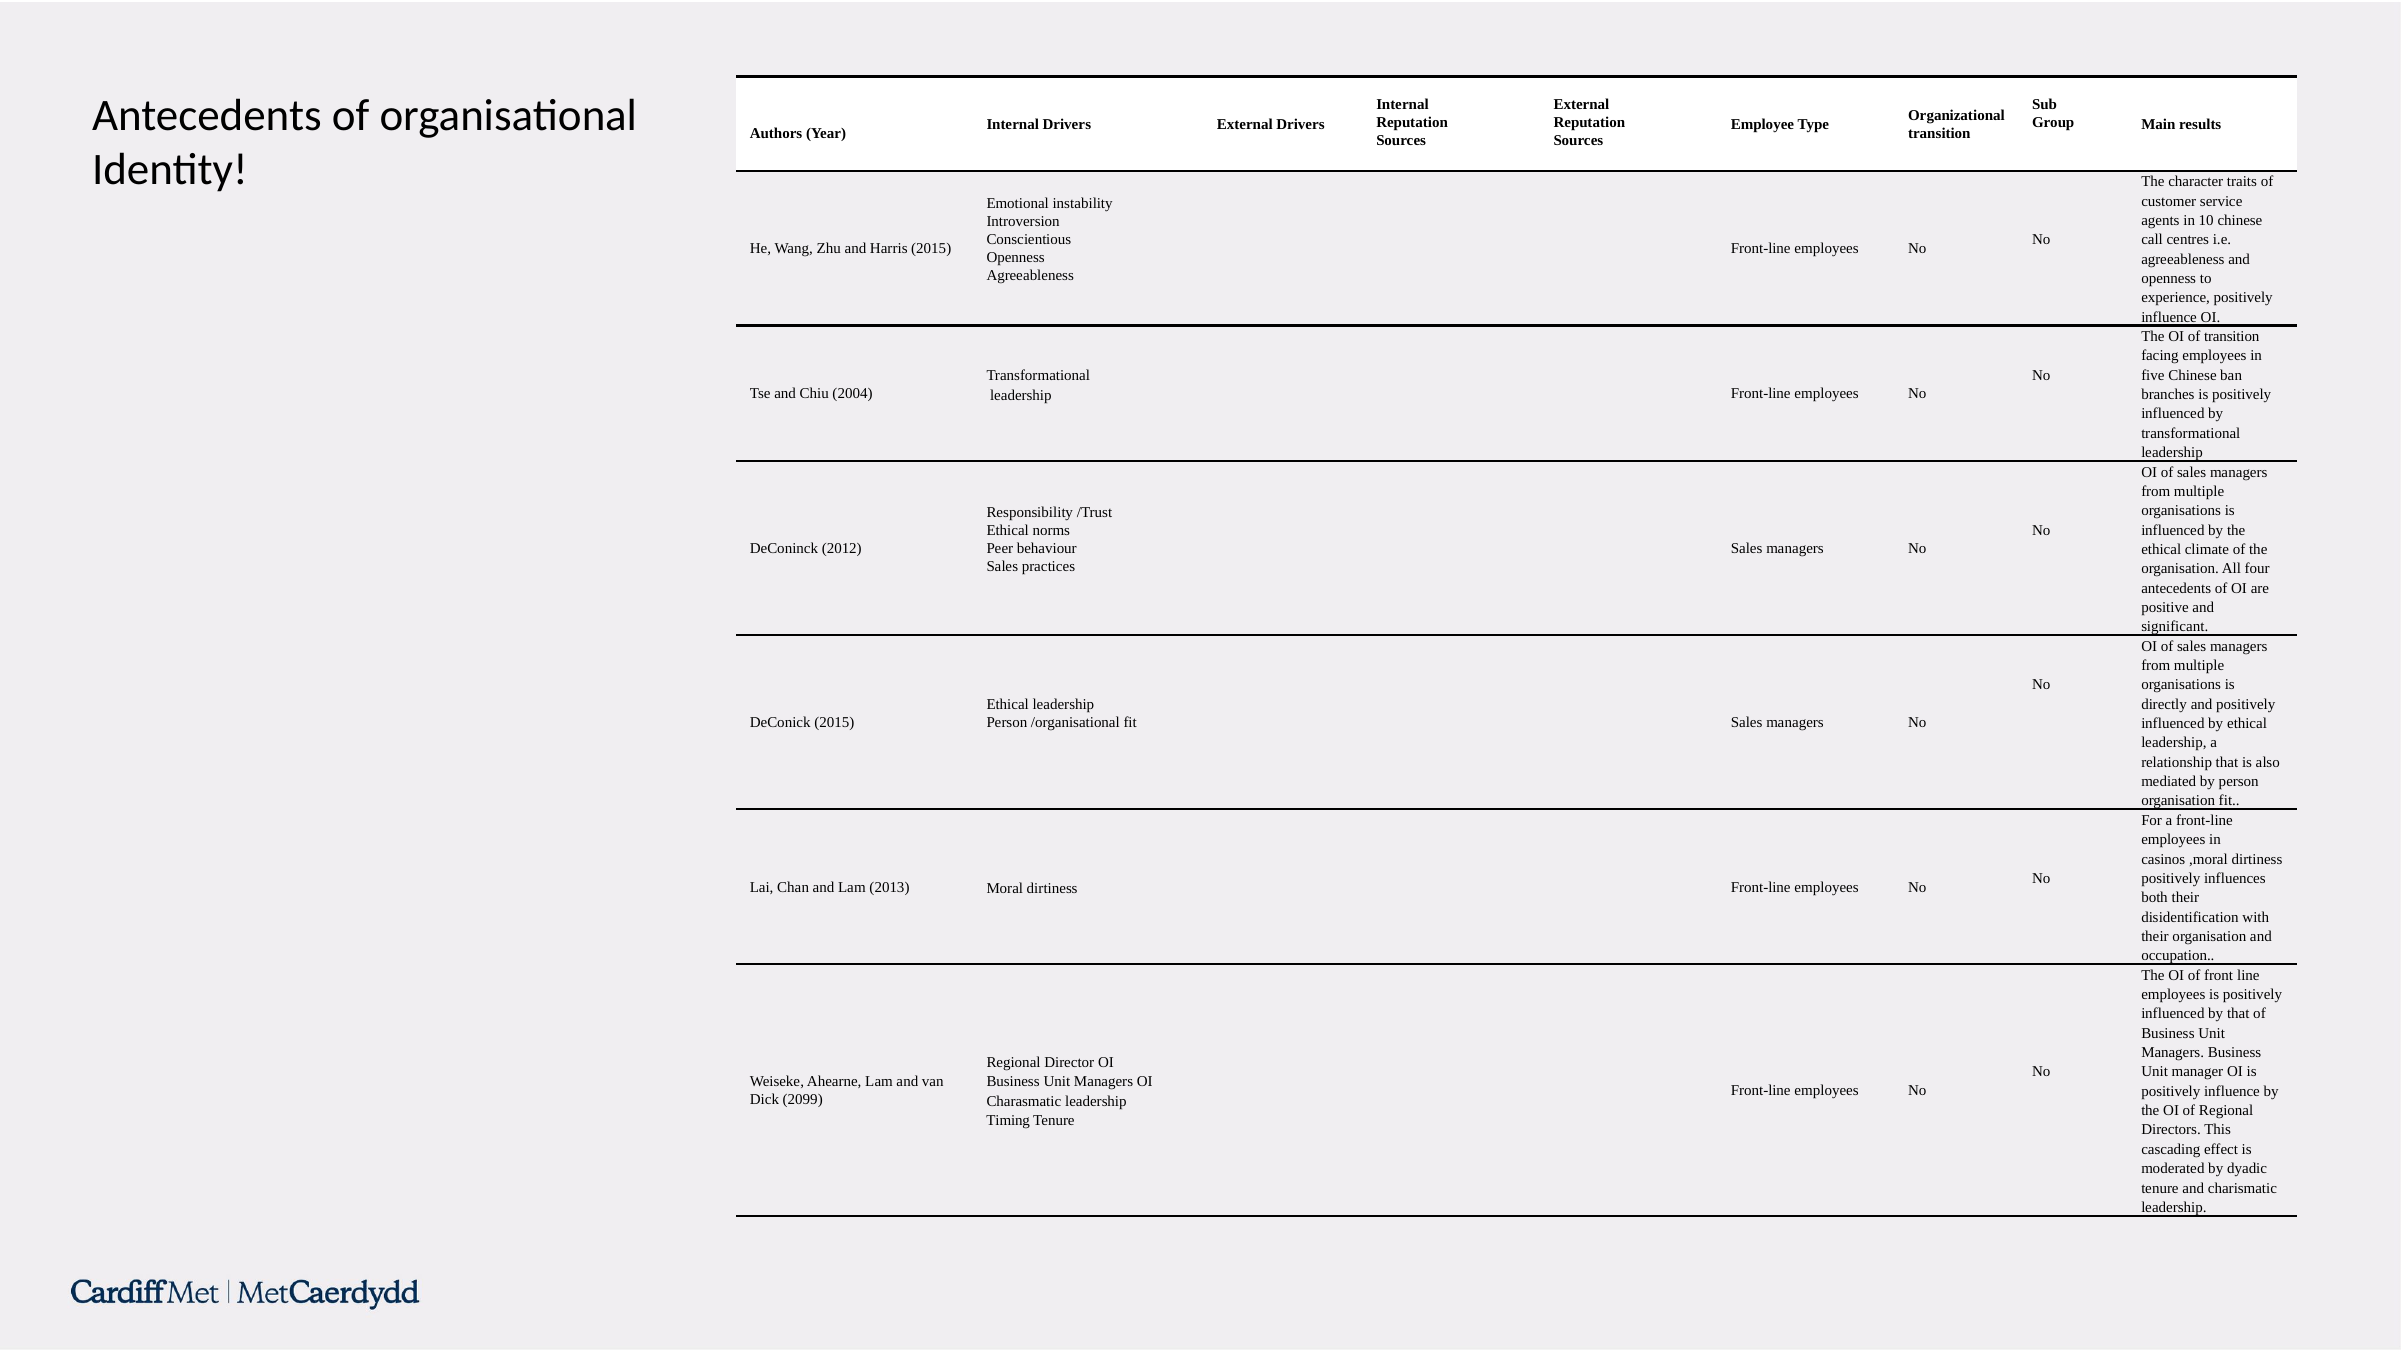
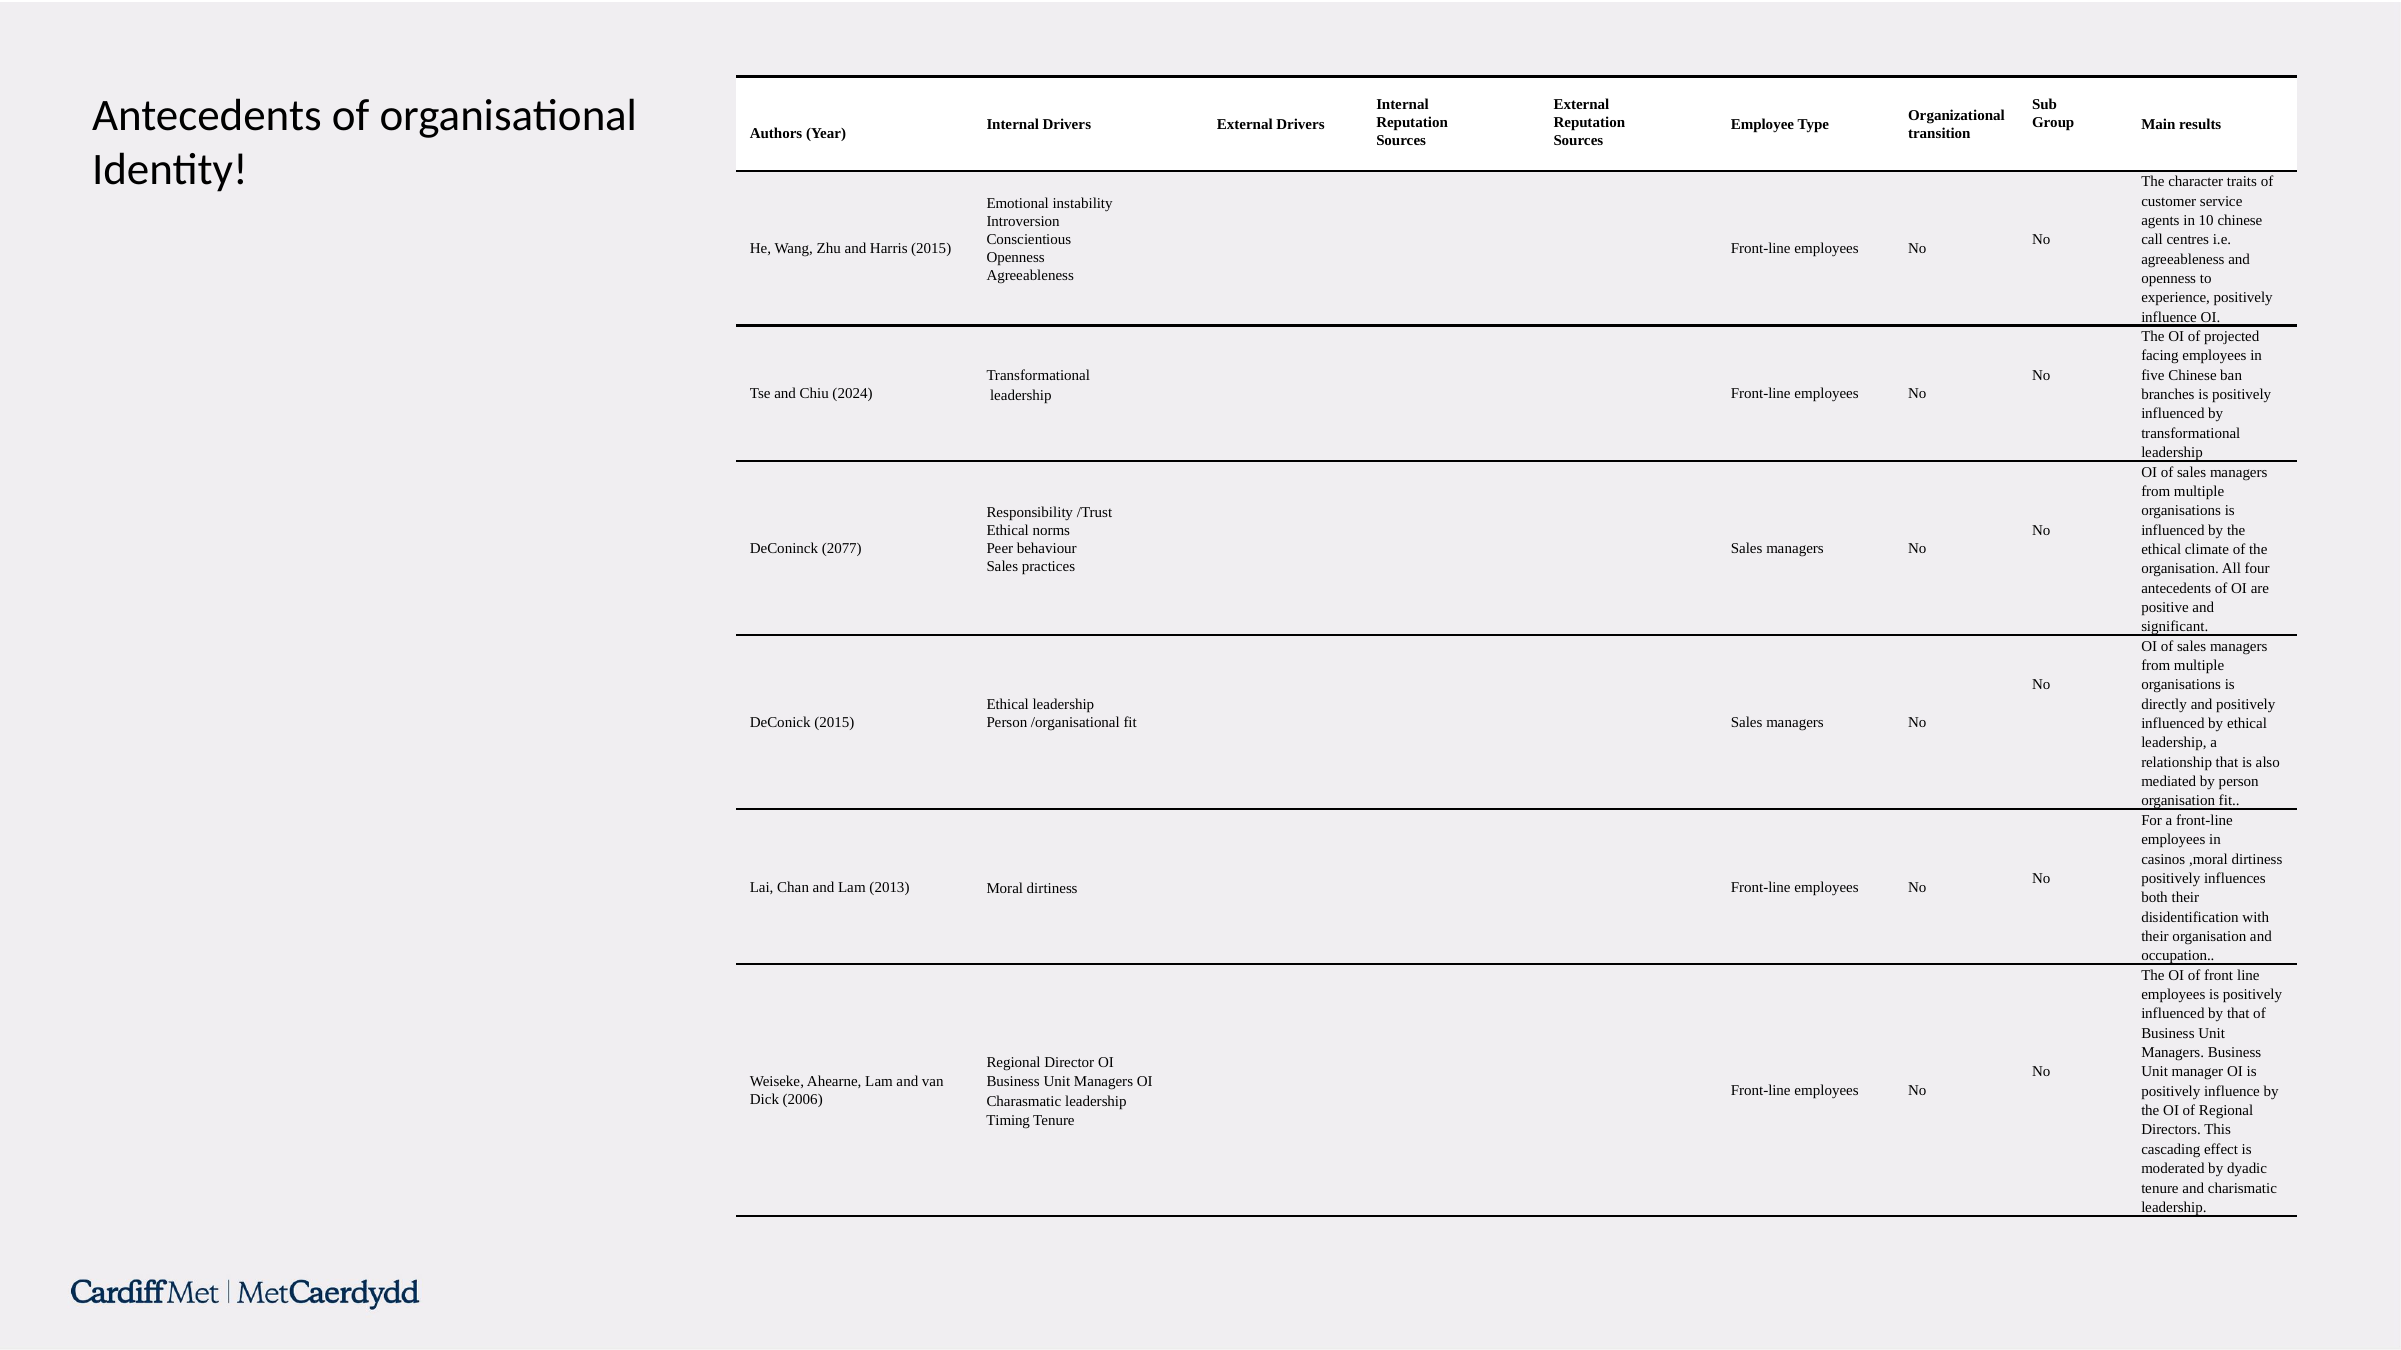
of transition: transition -> projected
2004: 2004 -> 2024
2012: 2012 -> 2077
2099: 2099 -> 2006
